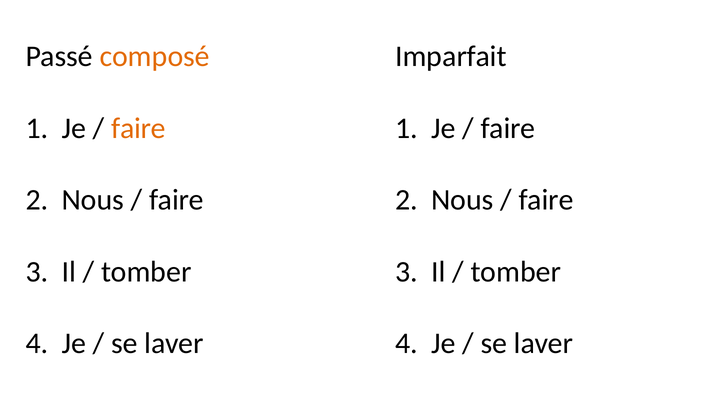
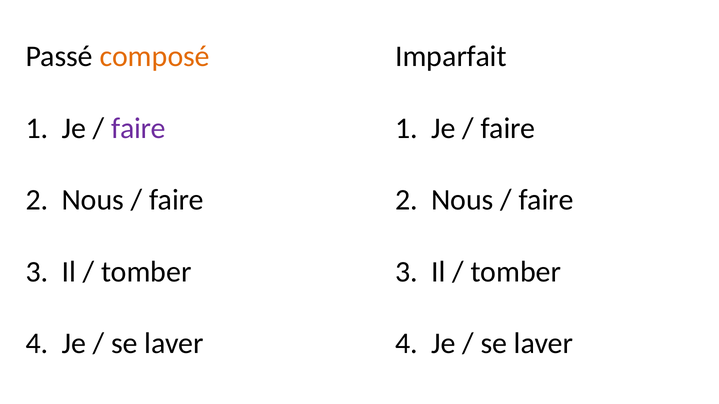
faire at (138, 128) colour: orange -> purple
